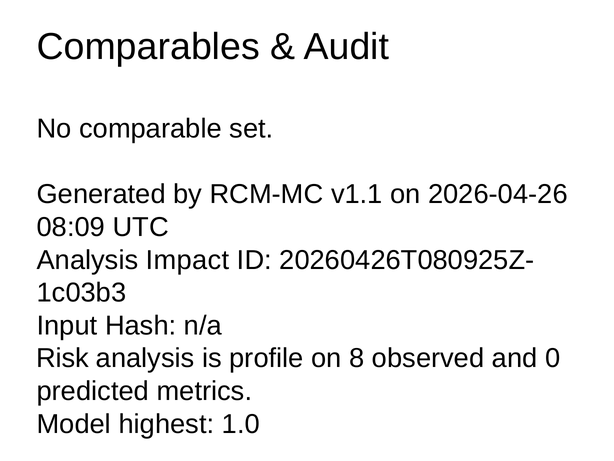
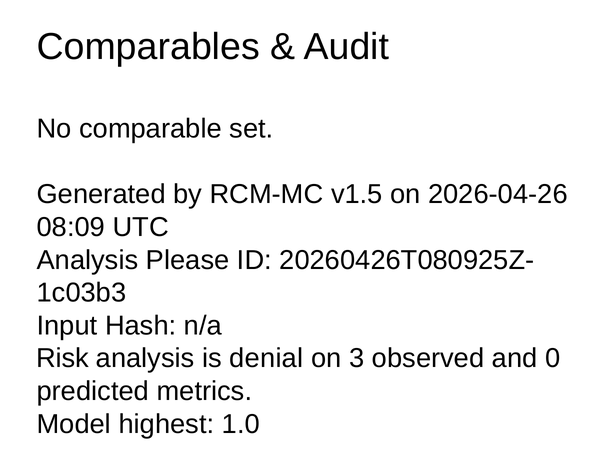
v1.1: v1.1 -> v1.5
Impact: Impact -> Please
profile: profile -> denial
8: 8 -> 3
